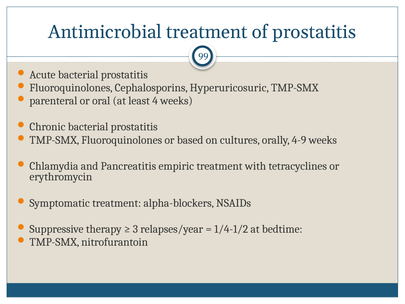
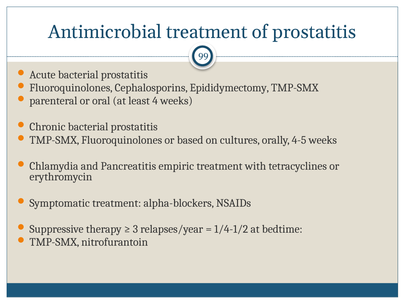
Hyperuricosuric: Hyperuricosuric -> Epididymectomy
4-9: 4-9 -> 4-5
